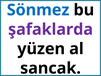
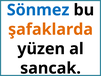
şafaklarda colour: purple -> orange
